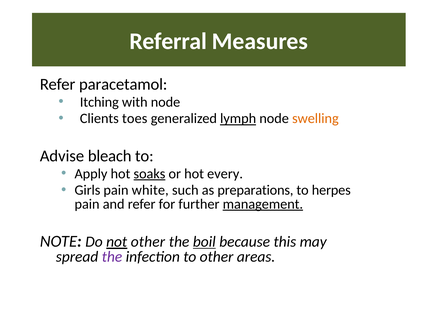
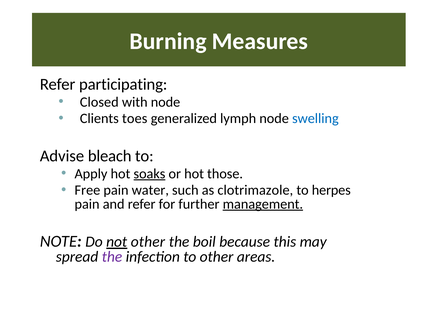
Referral: Referral -> Burning
paracetamol: paracetamol -> participating
Itching: Itching -> Closed
lymph underline: present -> none
swelling colour: orange -> blue
every: every -> those
Girls: Girls -> Free
white: white -> water
preparations: preparations -> clotrimazole
boil underline: present -> none
